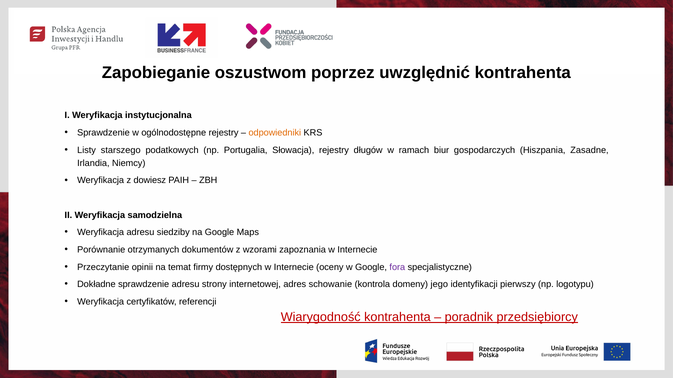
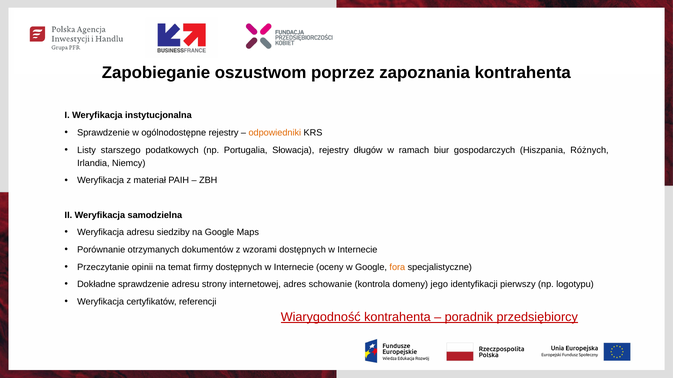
uwzględnić: uwzględnić -> zapoznania
Zasadne: Zasadne -> Różnych
dowiesz: dowiesz -> materiał
wzorami zapoznania: zapoznania -> dostępnych
fora colour: purple -> orange
